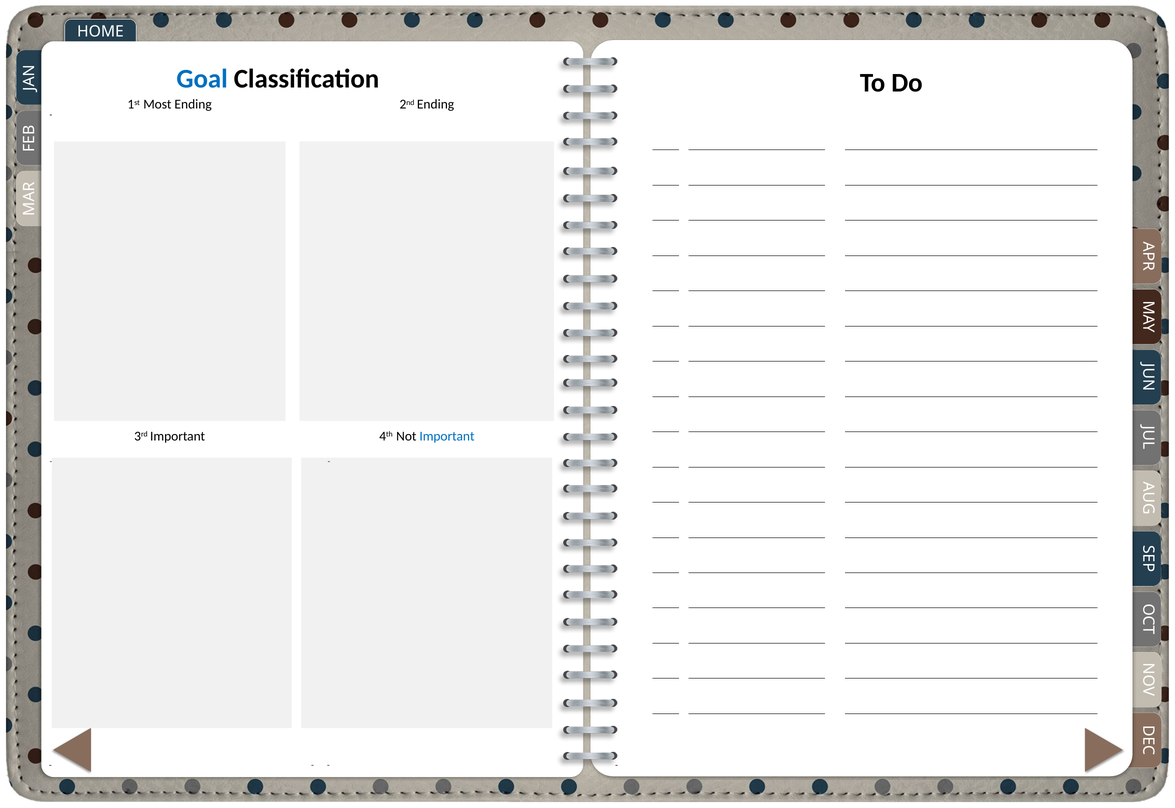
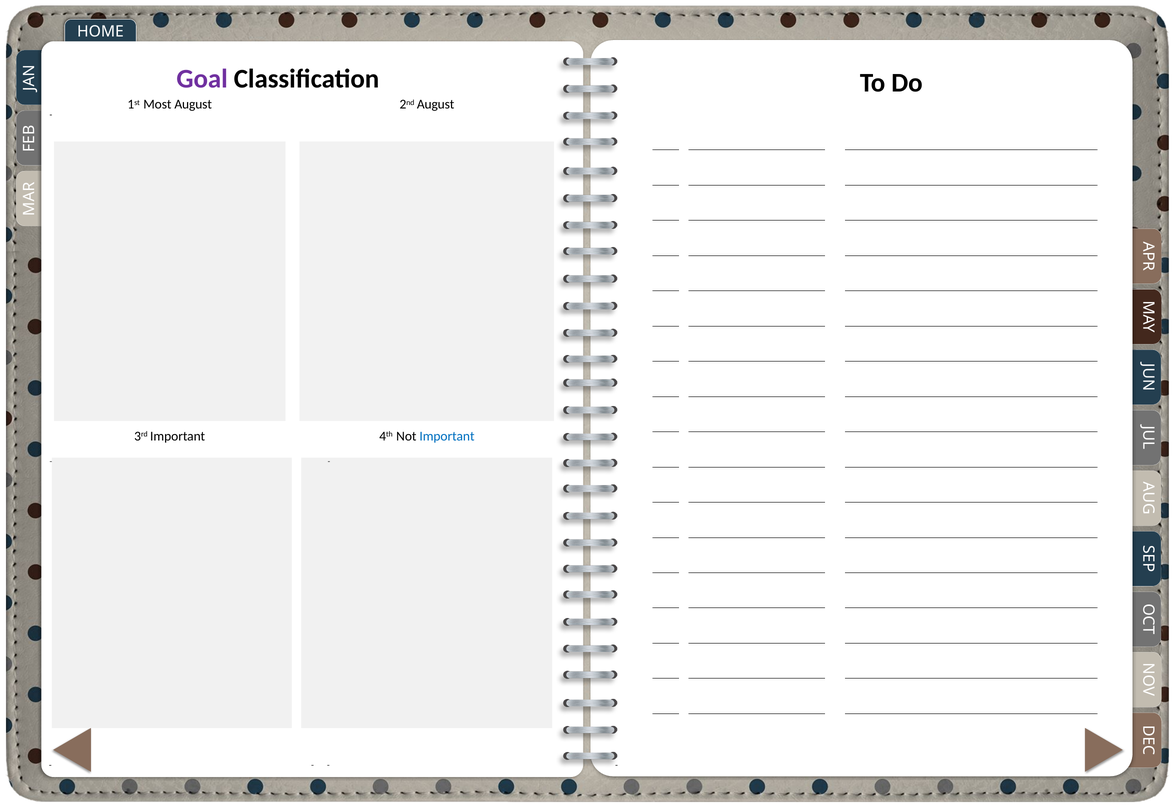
Goal colour: blue -> purple
Most Ending: Ending -> August
2nd Ending: Ending -> August
